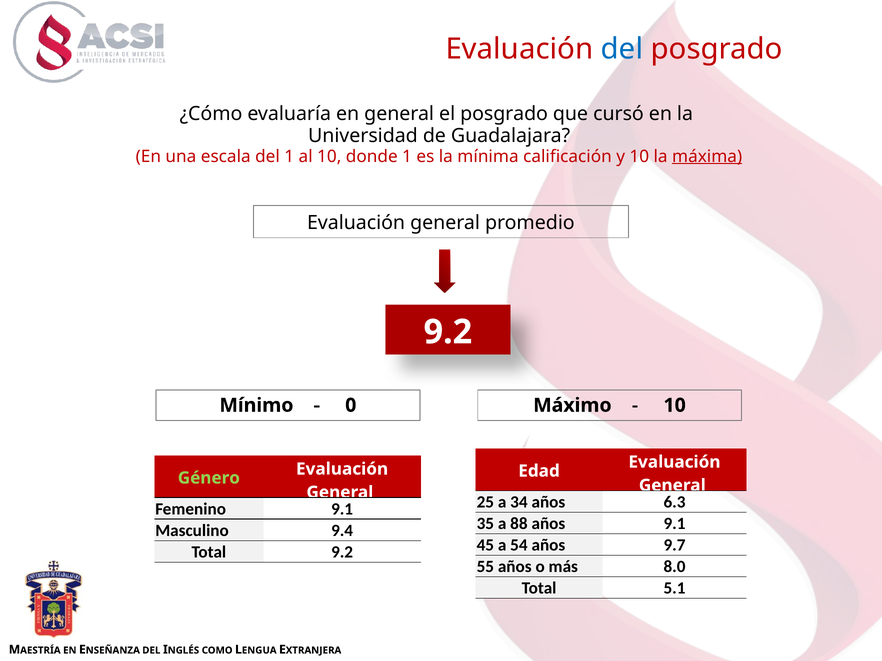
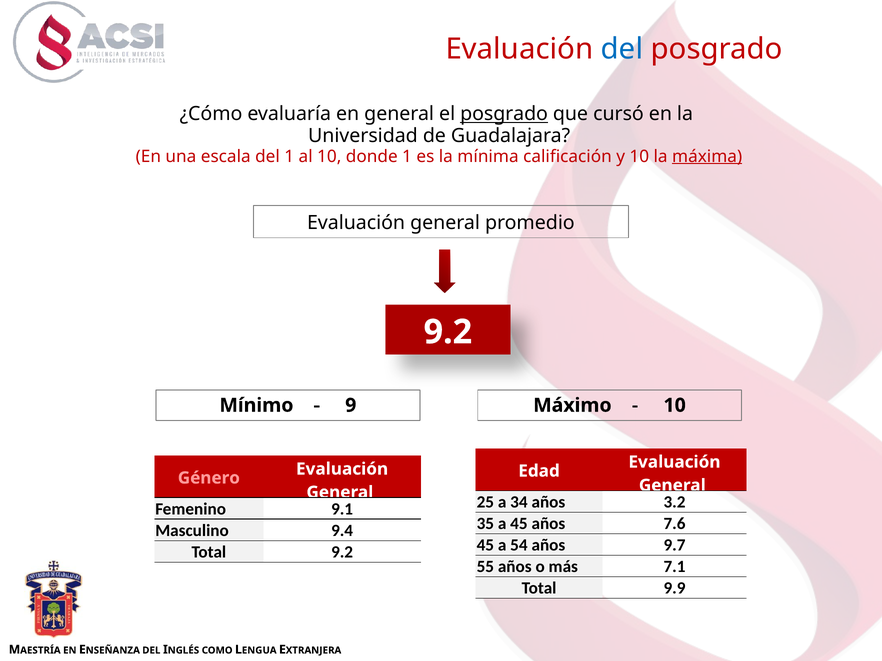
posgrado at (504, 114) underline: none -> present
0: 0 -> 9
Género colour: light green -> pink
6.3: 6.3 -> 3.2
a 88: 88 -> 45
años 9.1: 9.1 -> 7.6
8.0: 8.0 -> 7.1
5.1: 5.1 -> 9.9
